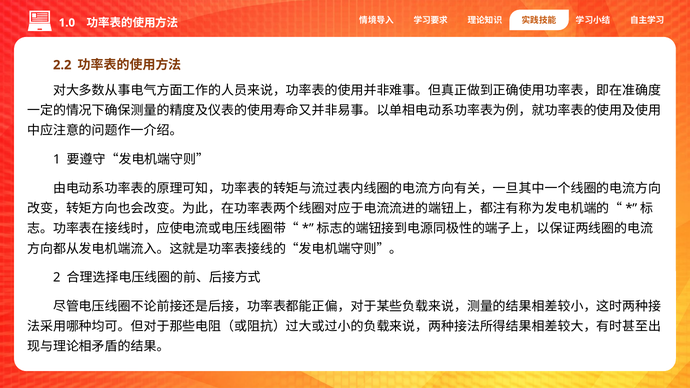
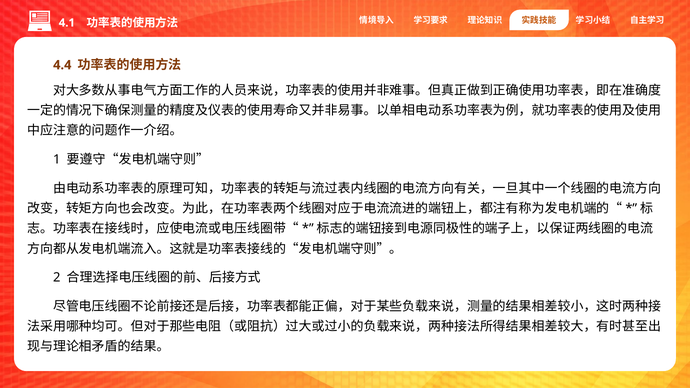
1.0: 1.0 -> 4.1
2.2: 2.2 -> 4.4
